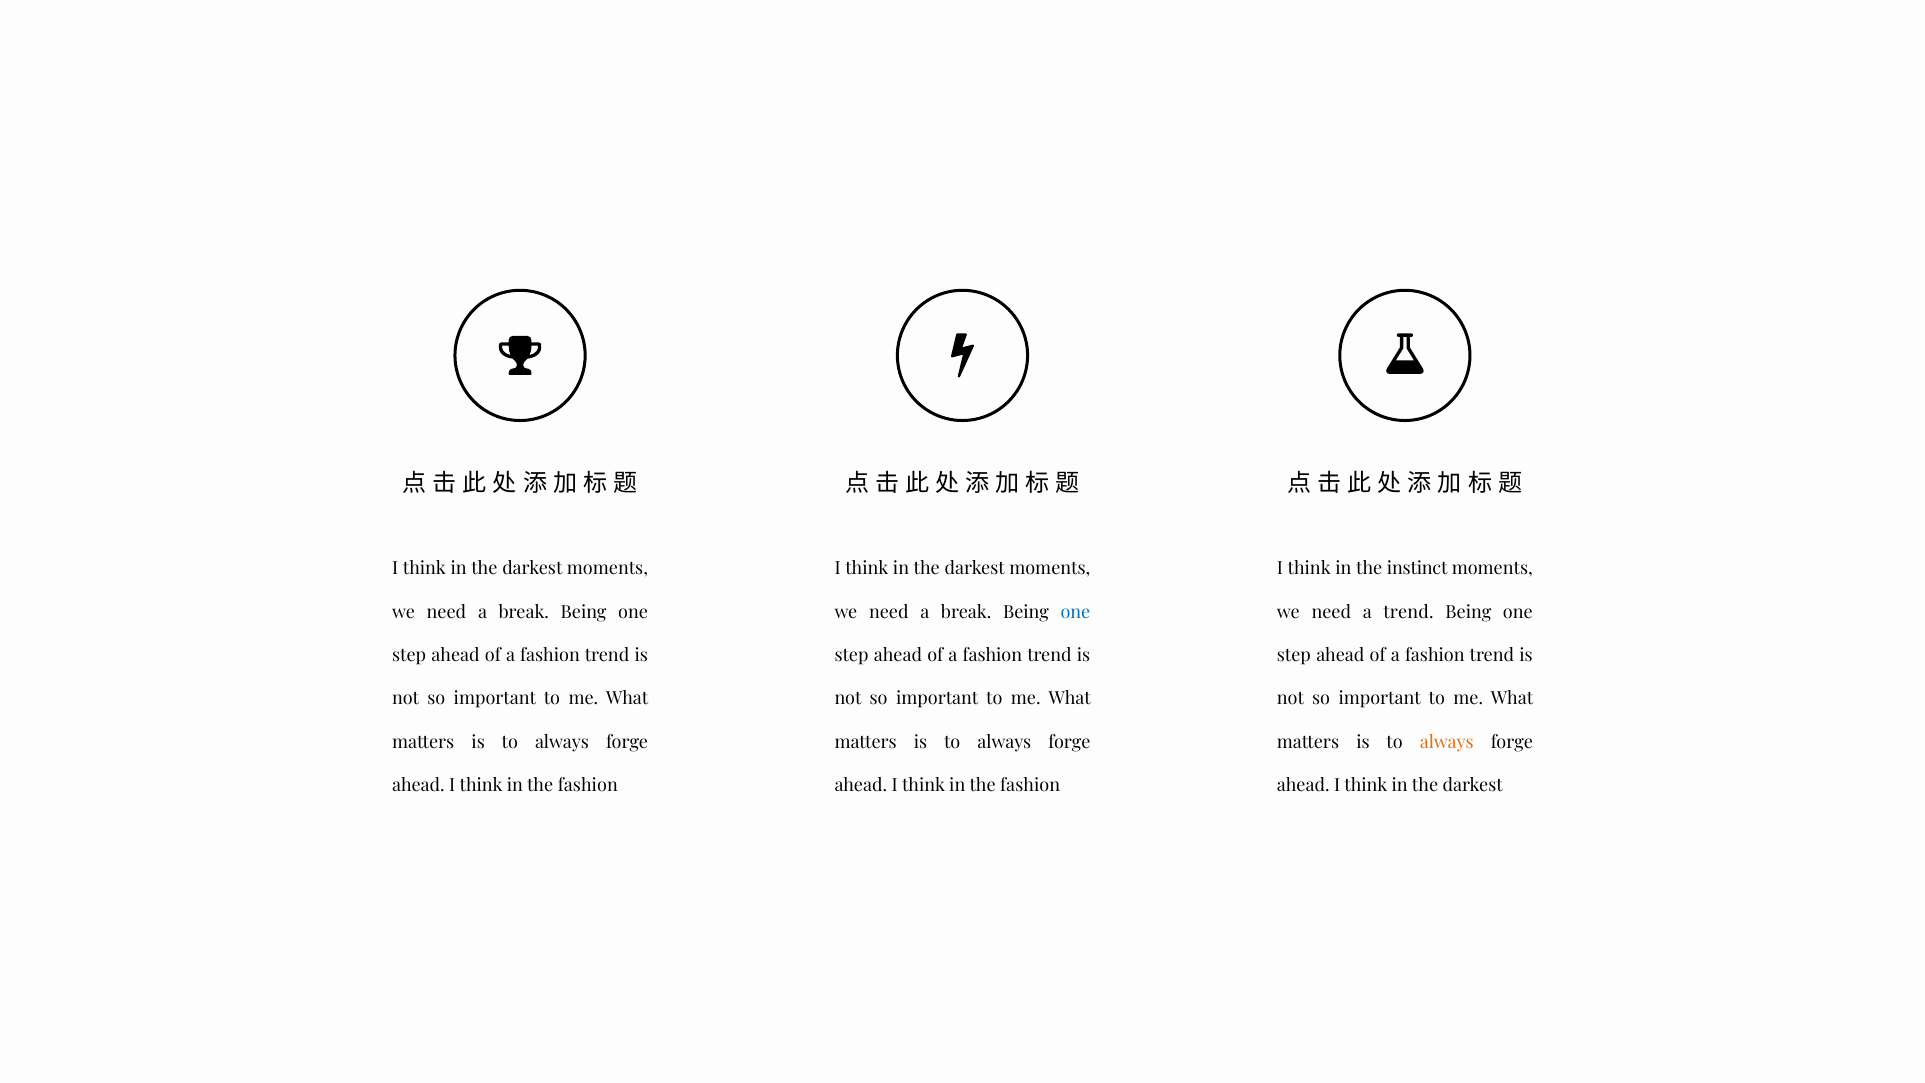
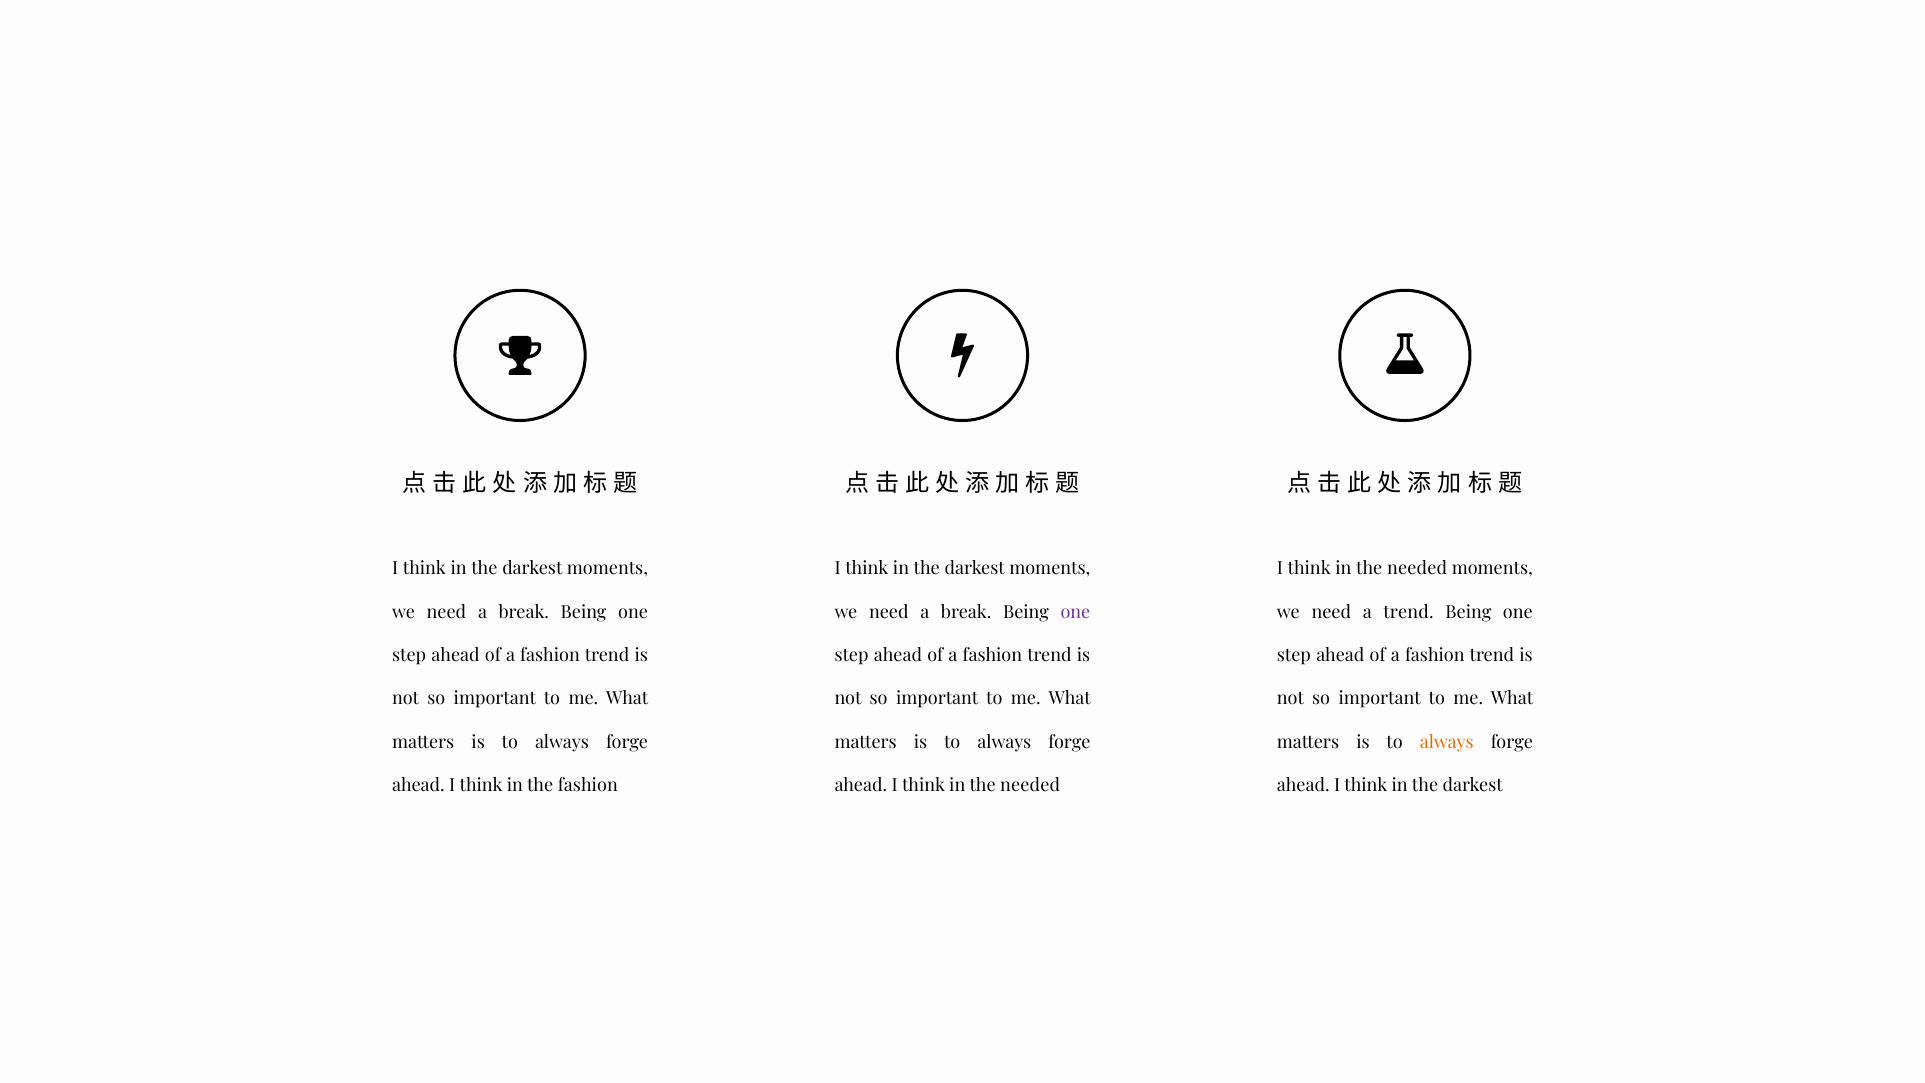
instinct at (1417, 569): instinct -> needed
one at (1075, 612) colour: blue -> purple
fashion at (1030, 785): fashion -> needed
